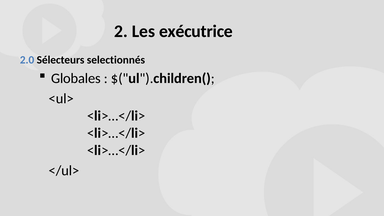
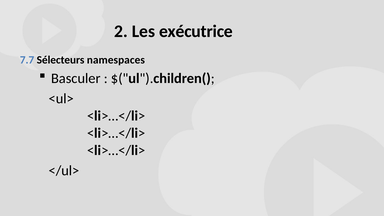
2.0: 2.0 -> 7.7
selectionnés: selectionnés -> namespaces
Globales: Globales -> Basculer
